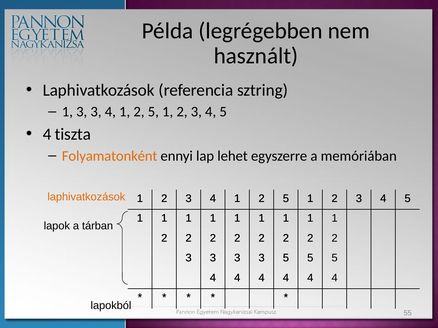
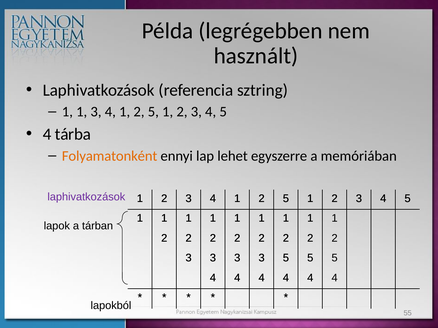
3 at (82, 112): 3 -> 1
tiszta: tiszta -> tárba
laphivatkozások at (86, 197) colour: orange -> purple
